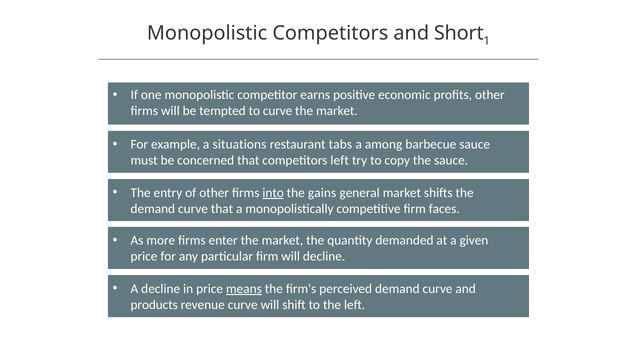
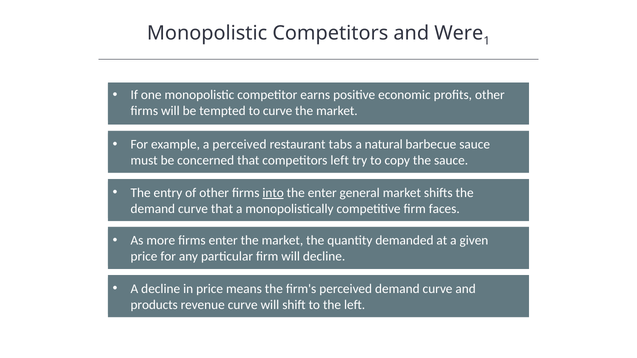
Short: Short -> Were
a situations: situations -> perceived
among: among -> natural
the gains: gains -> enter
means underline: present -> none
